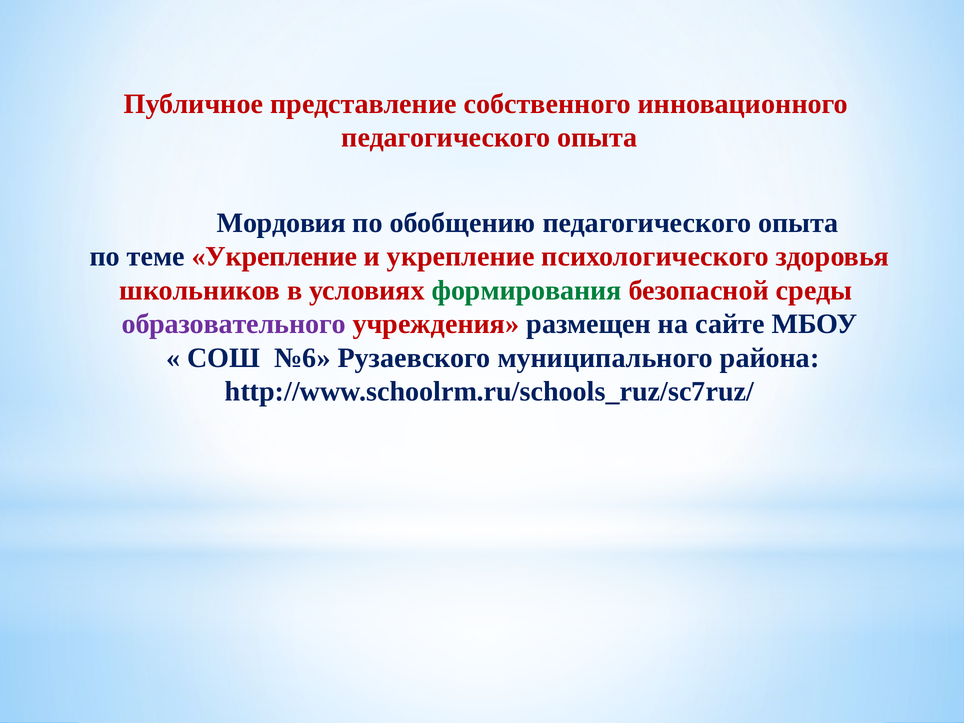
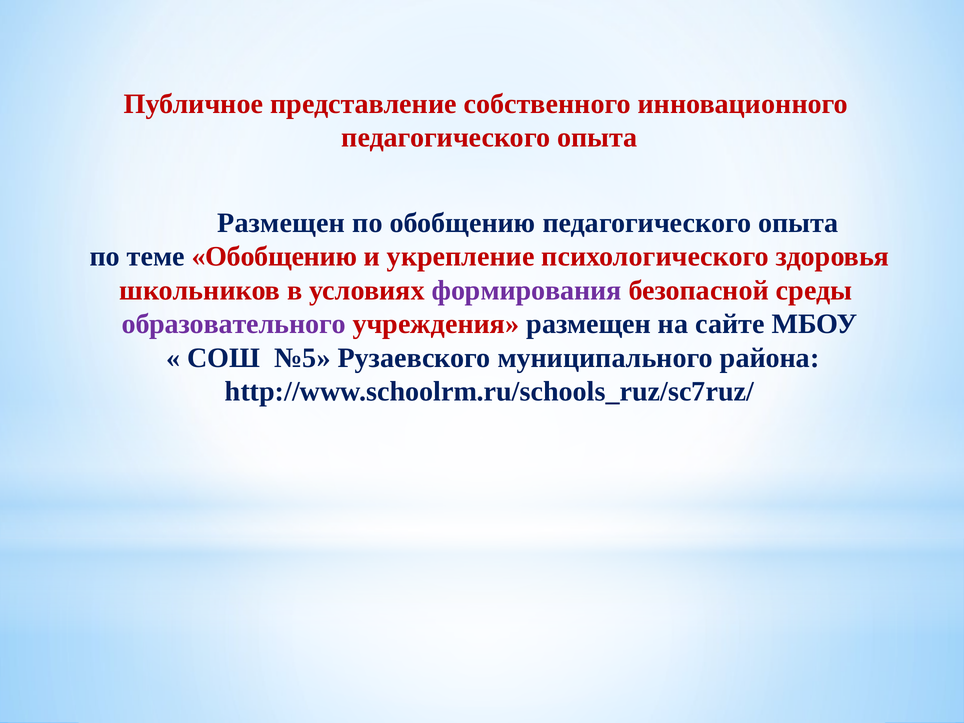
Мордовия at (282, 223): Мордовия -> Размещен
теме Укрепление: Укрепление -> Обобщению
формирования colour: green -> purple
№6: №6 -> №5
